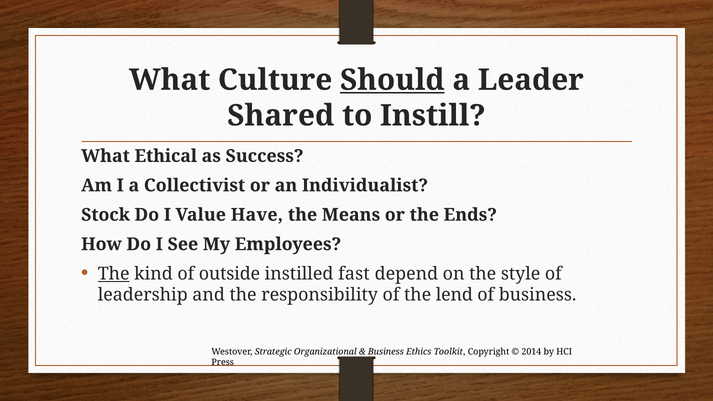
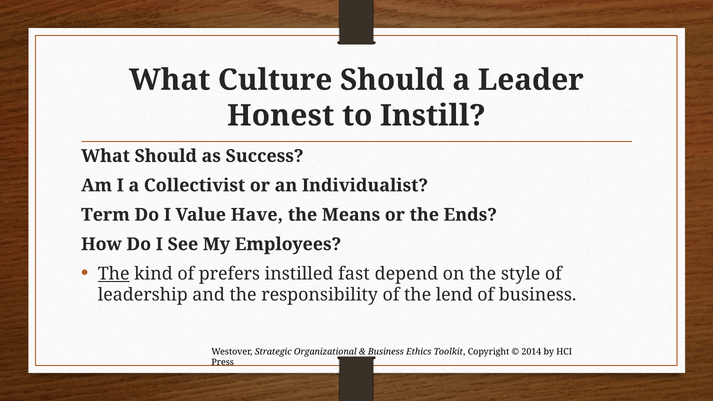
Should at (392, 80) underline: present -> none
Shared: Shared -> Honest
What Ethical: Ethical -> Should
Stock: Stock -> Term
outside: outside -> prefers
